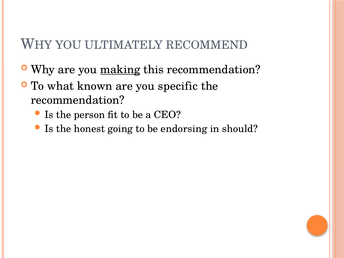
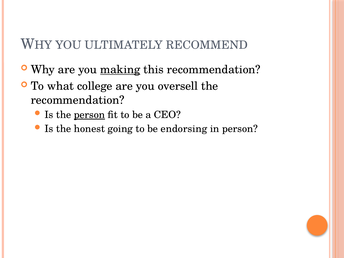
known: known -> college
specific: specific -> oversell
person at (89, 115) underline: none -> present
in should: should -> person
